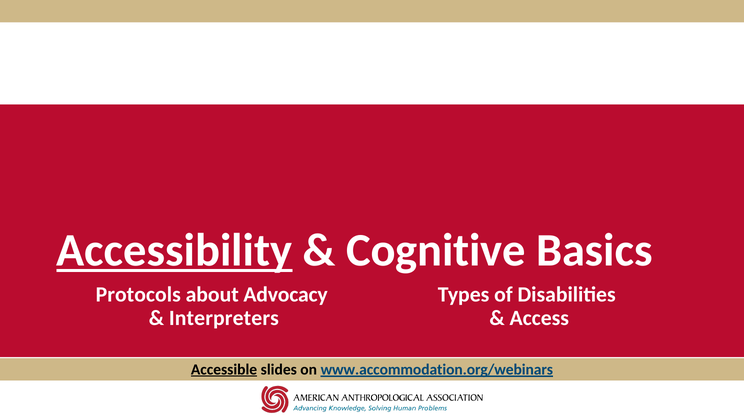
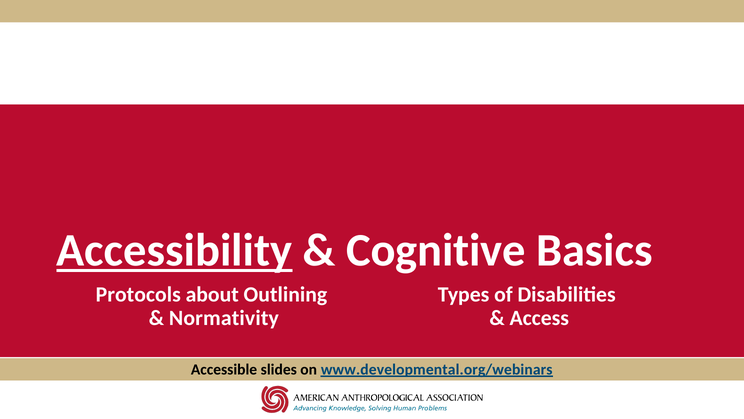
Advocacy: Advocacy -> Outlining
Interpreters: Interpreters -> Normativity
Accessible underline: present -> none
www.accommodation.org/webinars: www.accommodation.org/webinars -> www.developmental.org/webinars
